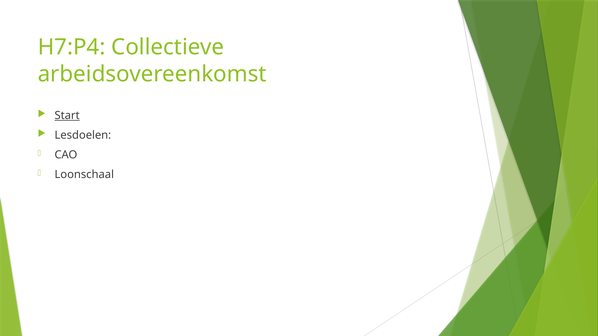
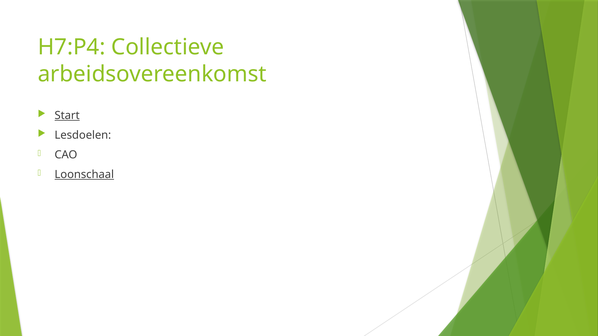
Loonschaal underline: none -> present
